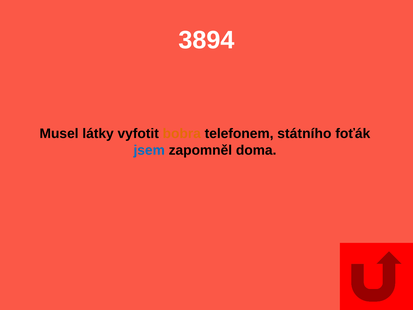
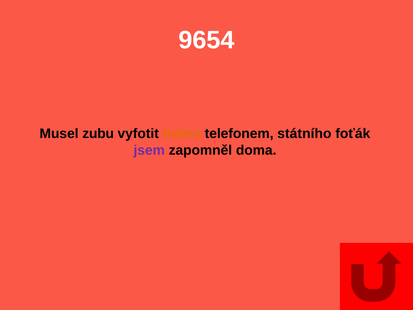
3894: 3894 -> 9654
látky: látky -> zubu
jsem colour: blue -> purple
